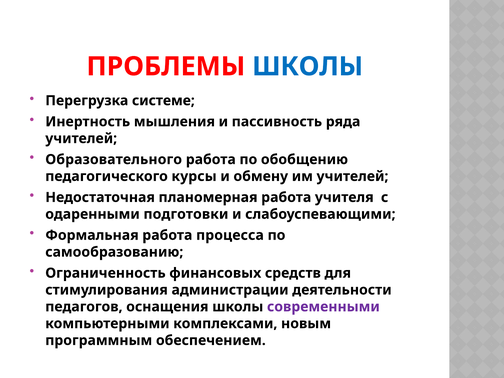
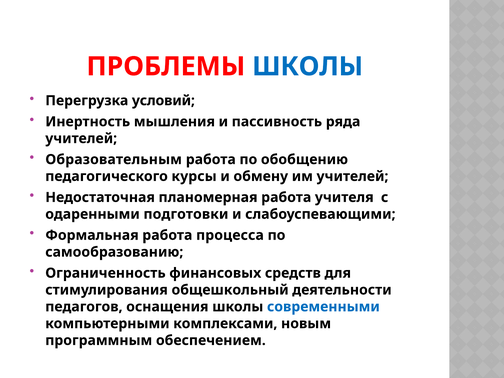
системе: системе -> условий
Образовательного: Образовательного -> Образовательным
администрации: администрации -> общешкольный
современными colour: purple -> blue
